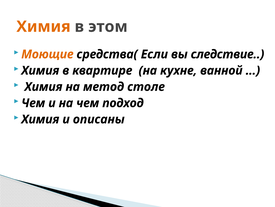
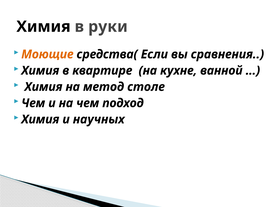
Химия at (44, 27) colour: orange -> black
этом: этом -> руки
следствие: следствие -> сравнения
описаны: описаны -> научных
